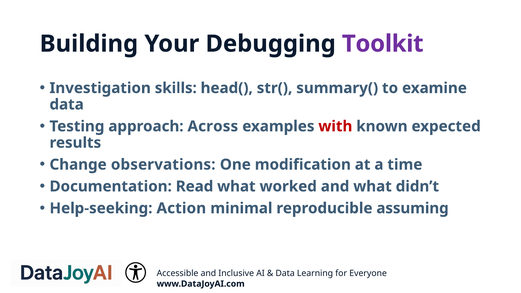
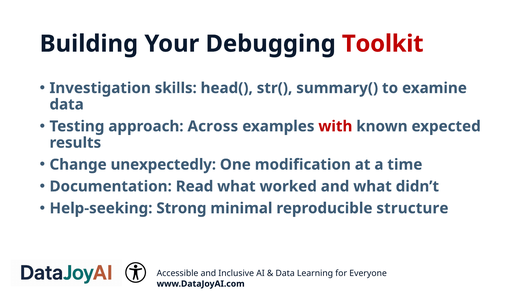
Toolkit colour: purple -> red
observations: observations -> unexpectedly
Action: Action -> Strong
assuming: assuming -> structure
